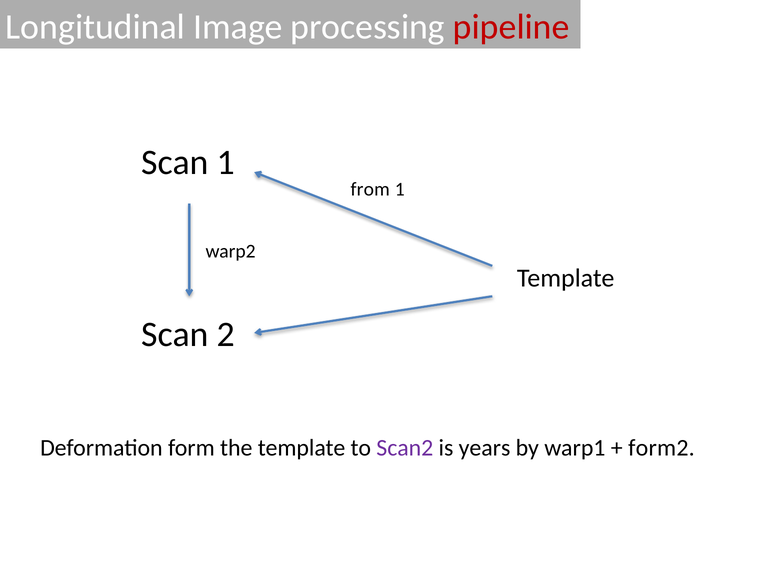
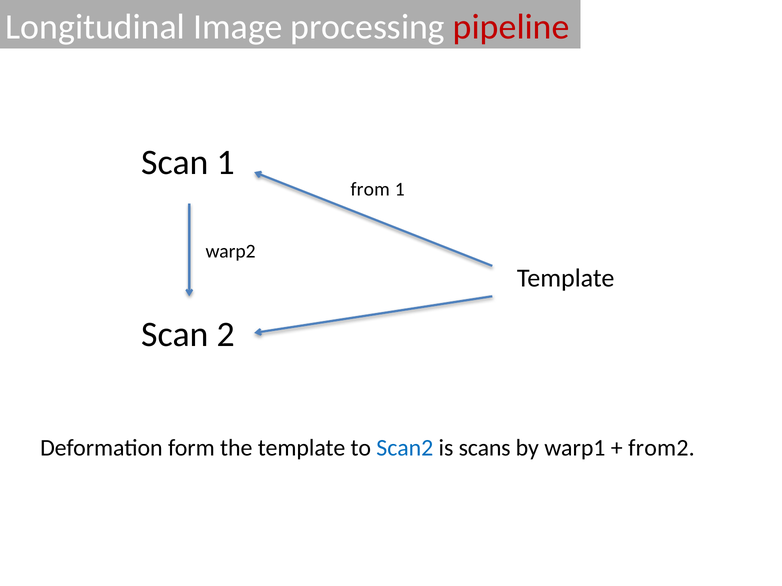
Scan2 colour: purple -> blue
years: years -> scans
form2: form2 -> from2
